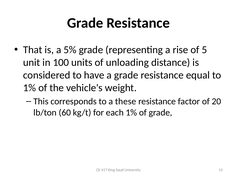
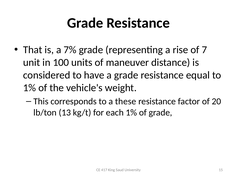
5%: 5% -> 7%
5: 5 -> 7
unloading: unloading -> maneuver
60: 60 -> 13
